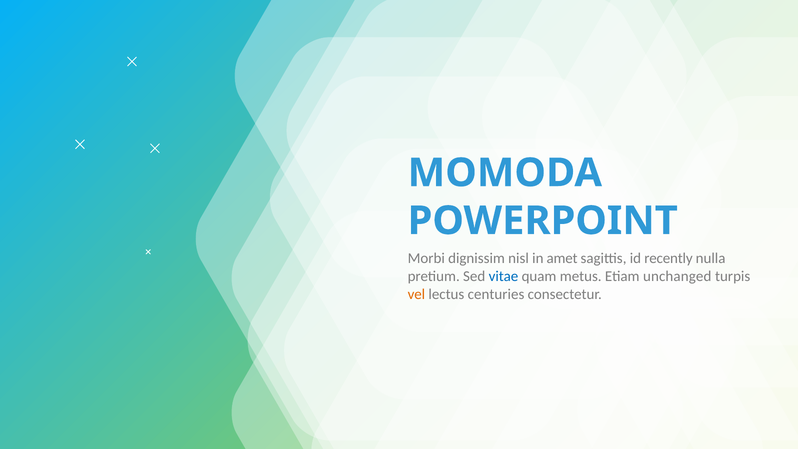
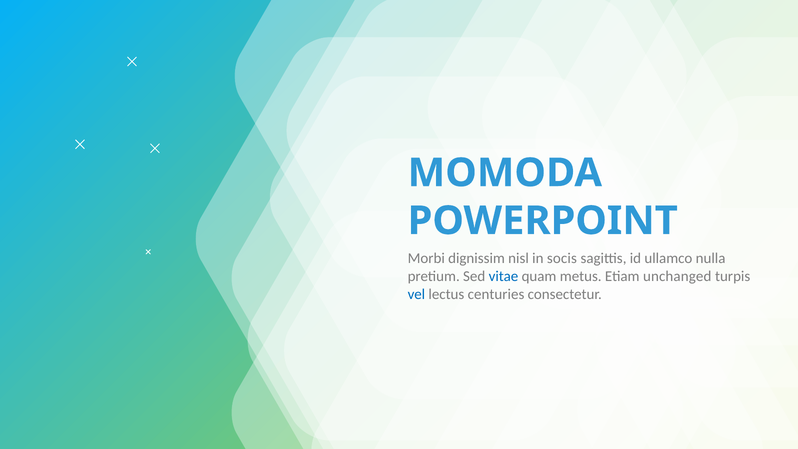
amet: amet -> socis
recently: recently -> ullamco
vel colour: orange -> blue
